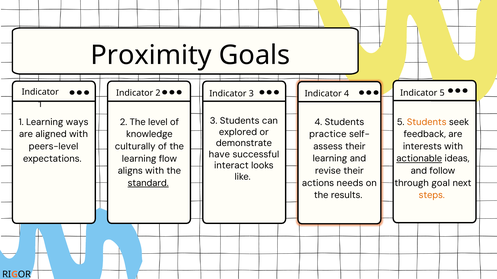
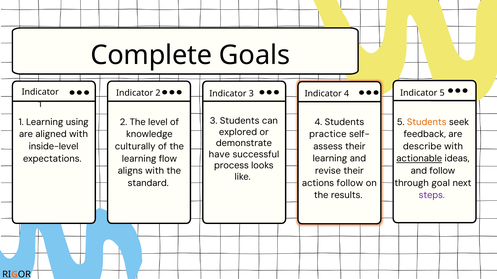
Proximity: Proximity -> Complete
ways: ways -> using
interests: interests -> describe
peers-level: peers-level -> inside-level
interact: interact -> process
actions needs: needs -> follow
standard underline: present -> none
steps colour: orange -> purple
